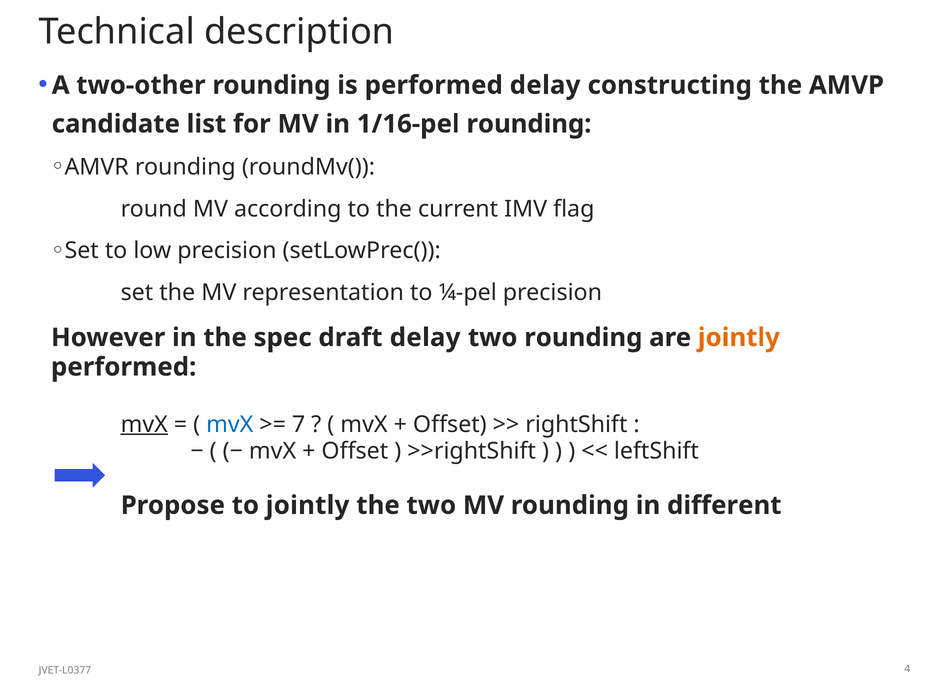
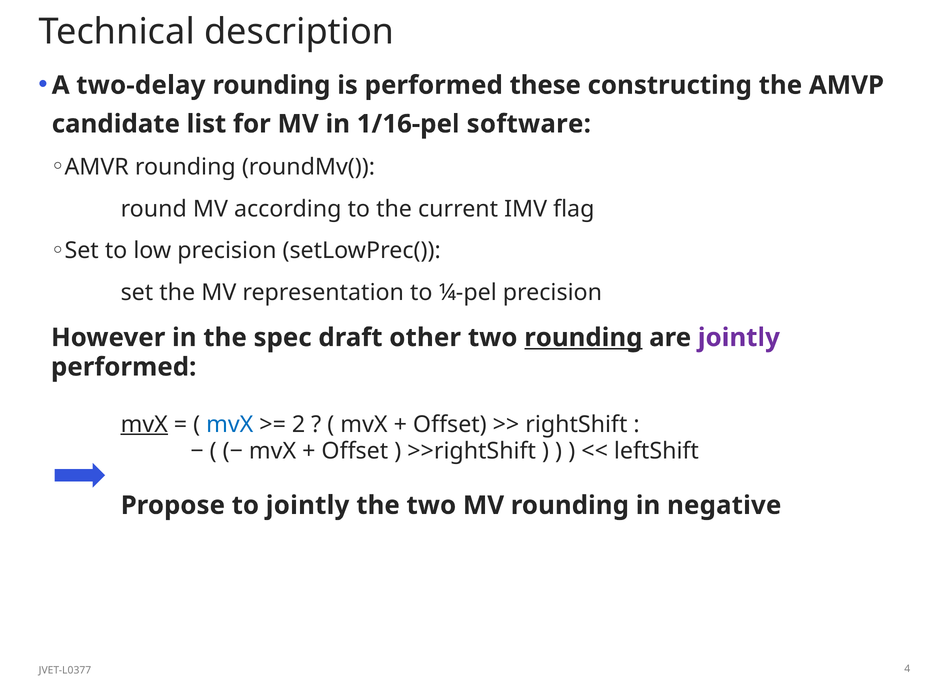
two-other: two-other -> two-delay
performed delay: delay -> these
1/16-pel rounding: rounding -> software
draft delay: delay -> other
rounding at (583, 338) underline: none -> present
jointly at (739, 338) colour: orange -> purple
7: 7 -> 2
different: different -> negative
